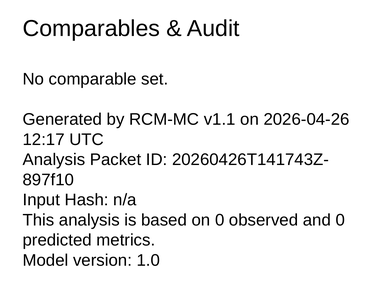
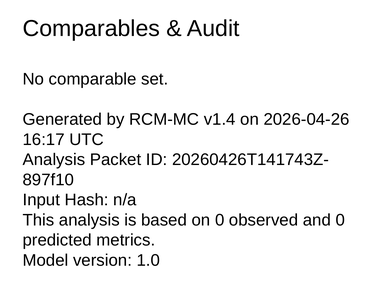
v1.1: v1.1 -> v1.4
12:17: 12:17 -> 16:17
